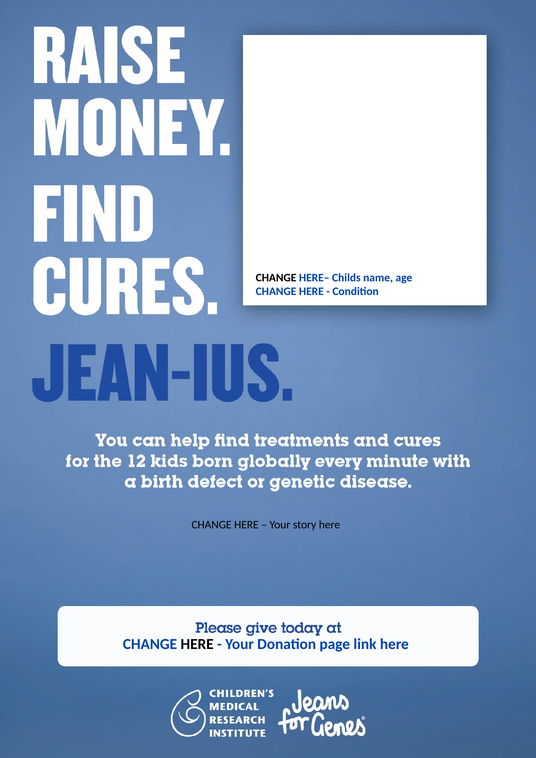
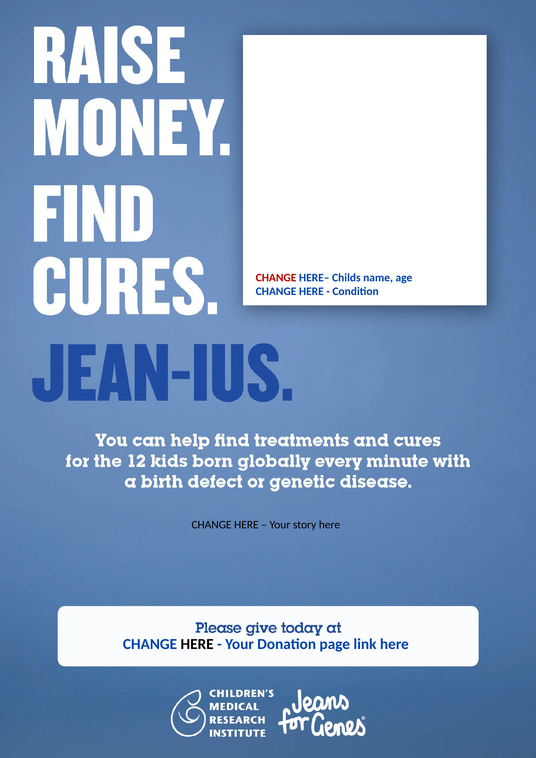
CHANGE at (276, 278) colour: black -> red
